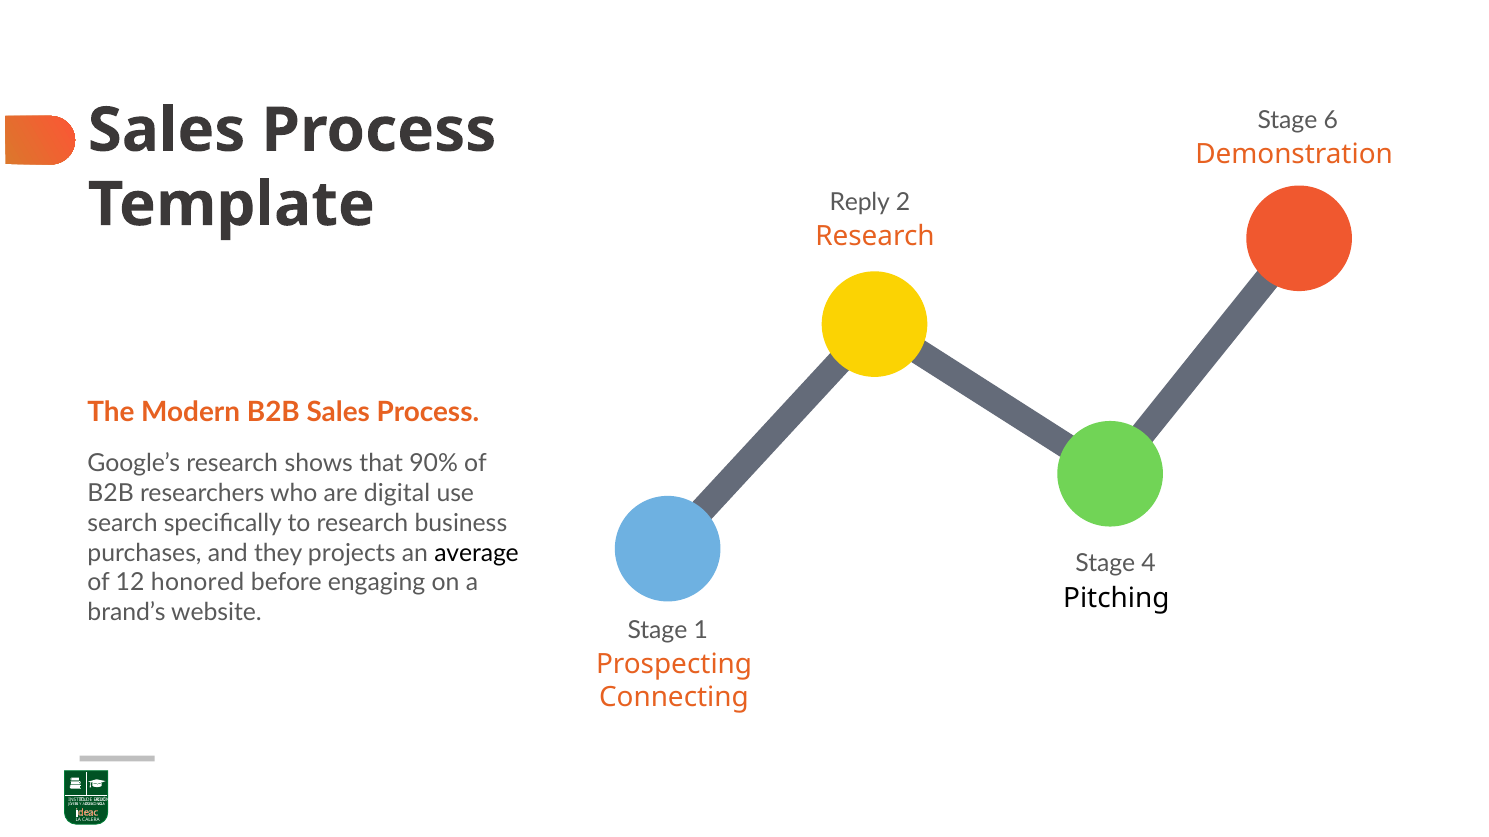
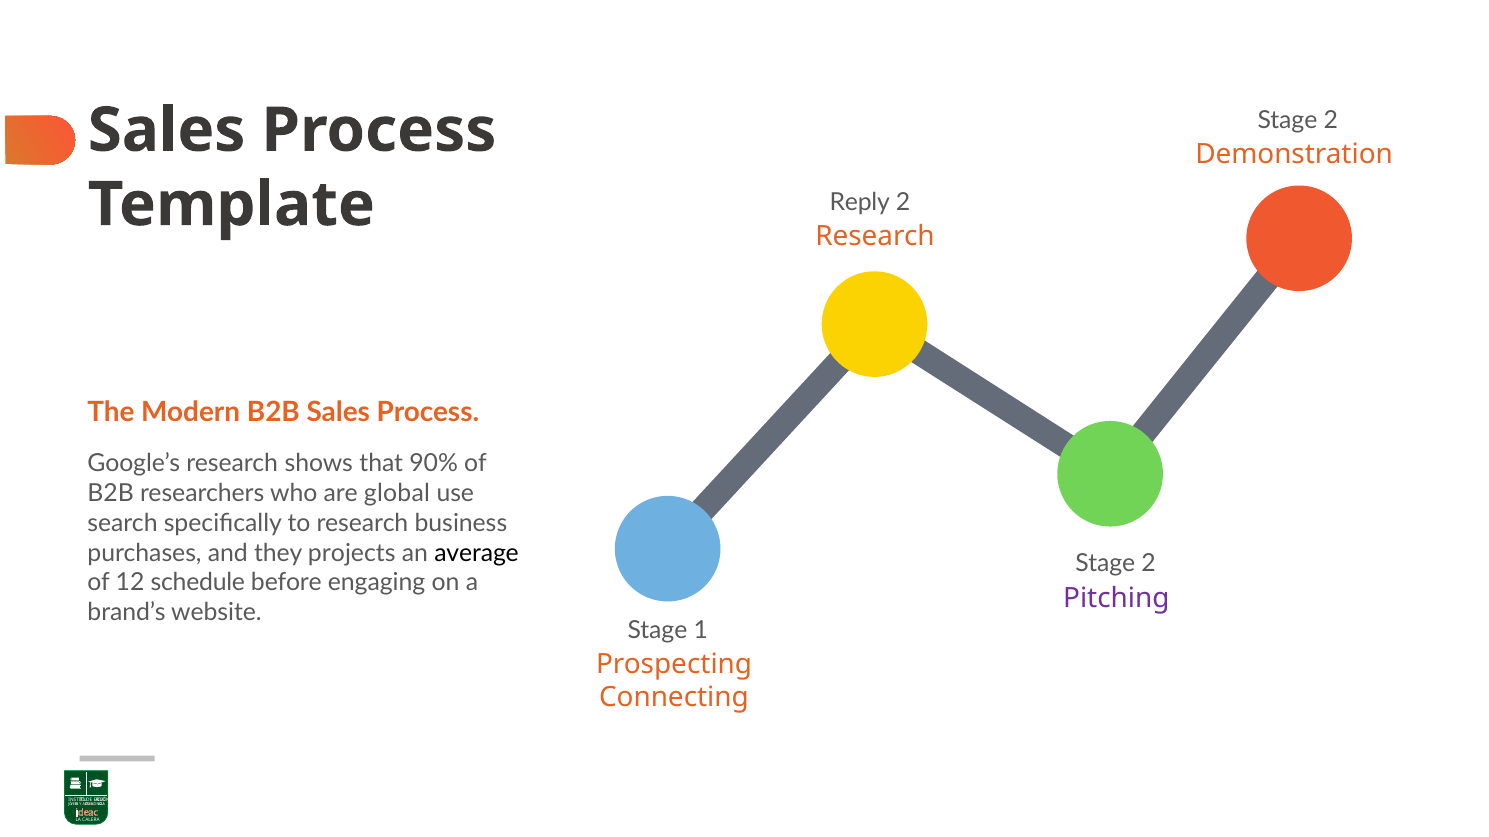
6 at (1331, 120): 6 -> 2
digital: digital -> global
4 at (1149, 564): 4 -> 2
honored: honored -> schedule
Pitching colour: black -> purple
